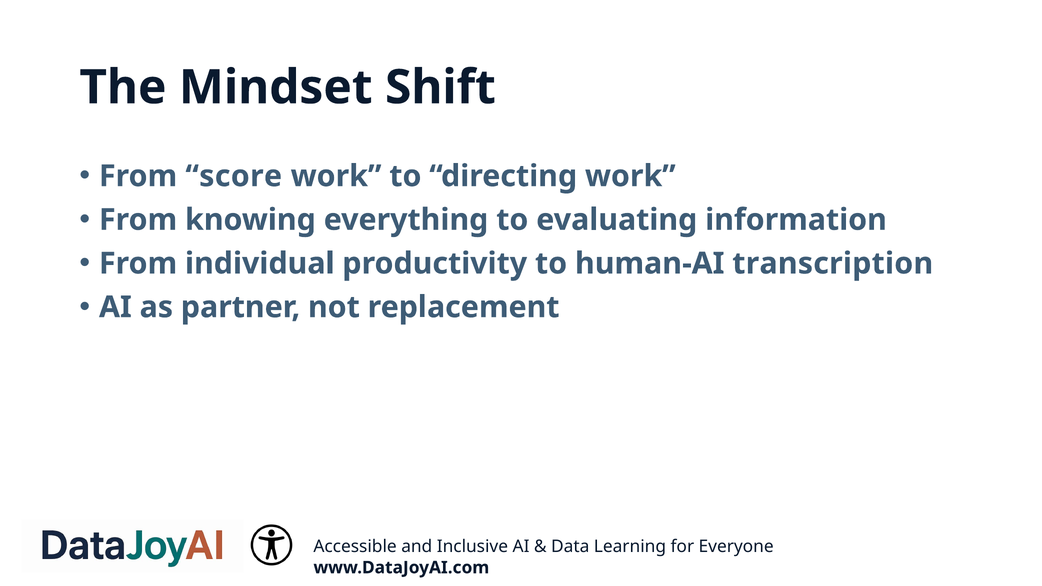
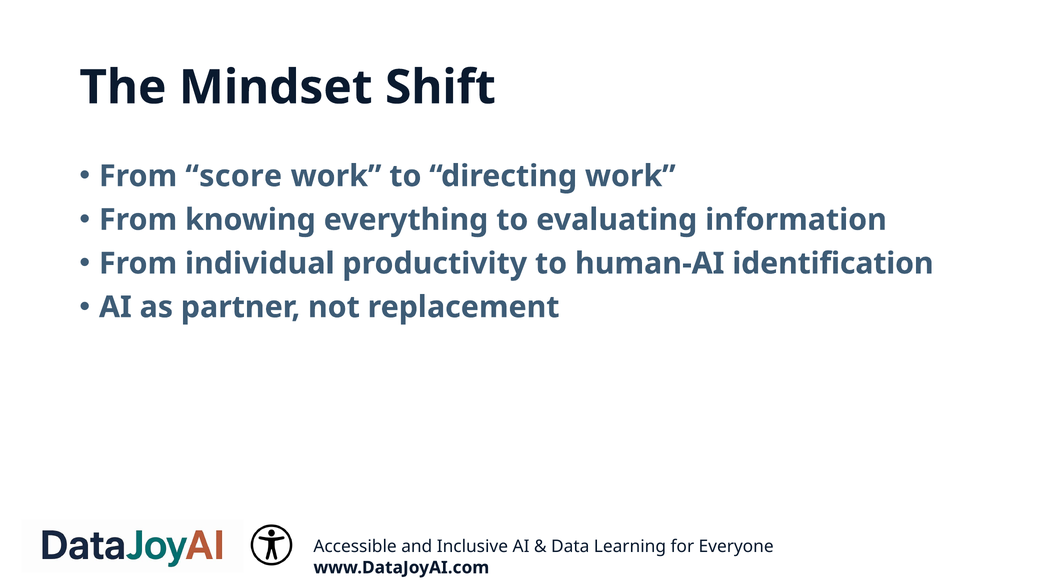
transcription: transcription -> identification
